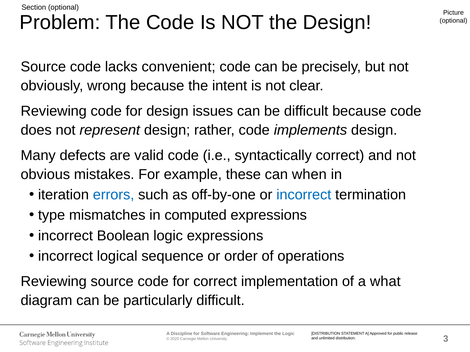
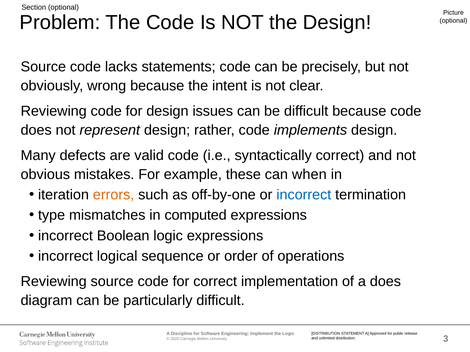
convenient: convenient -> statements
errors colour: blue -> orange
a what: what -> does
